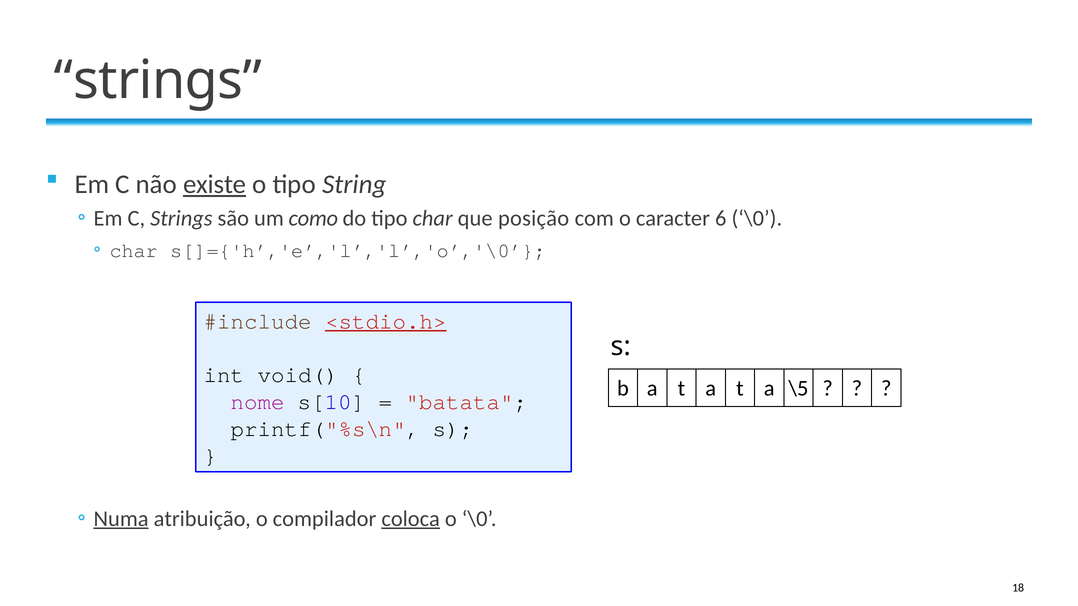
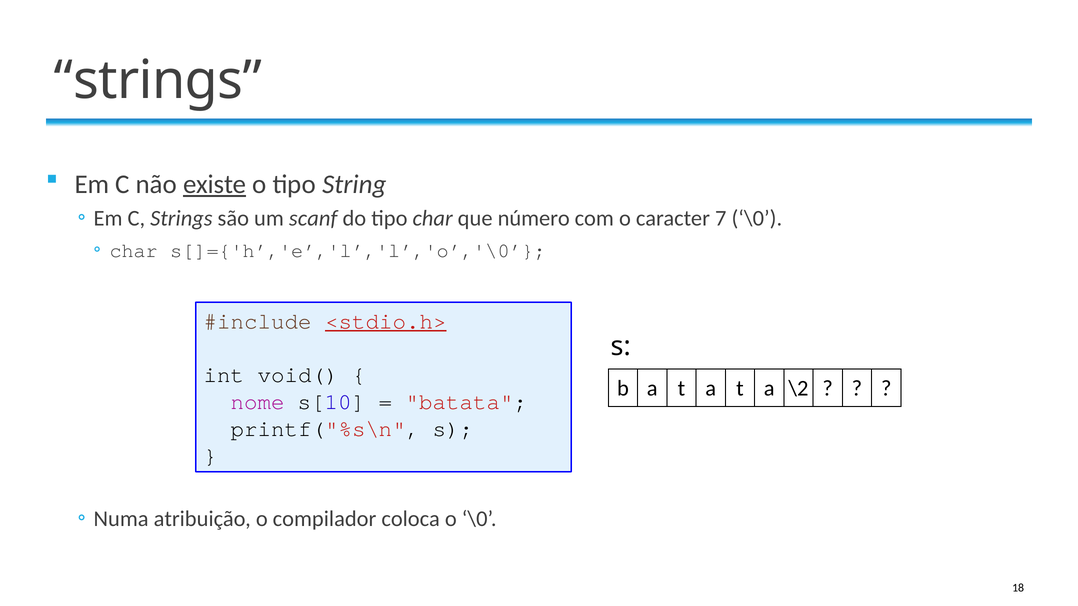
como: como -> scanf
posição: posição -> número
6: 6 -> 7
\5: \5 -> \2
Numa underline: present -> none
coloca underline: present -> none
